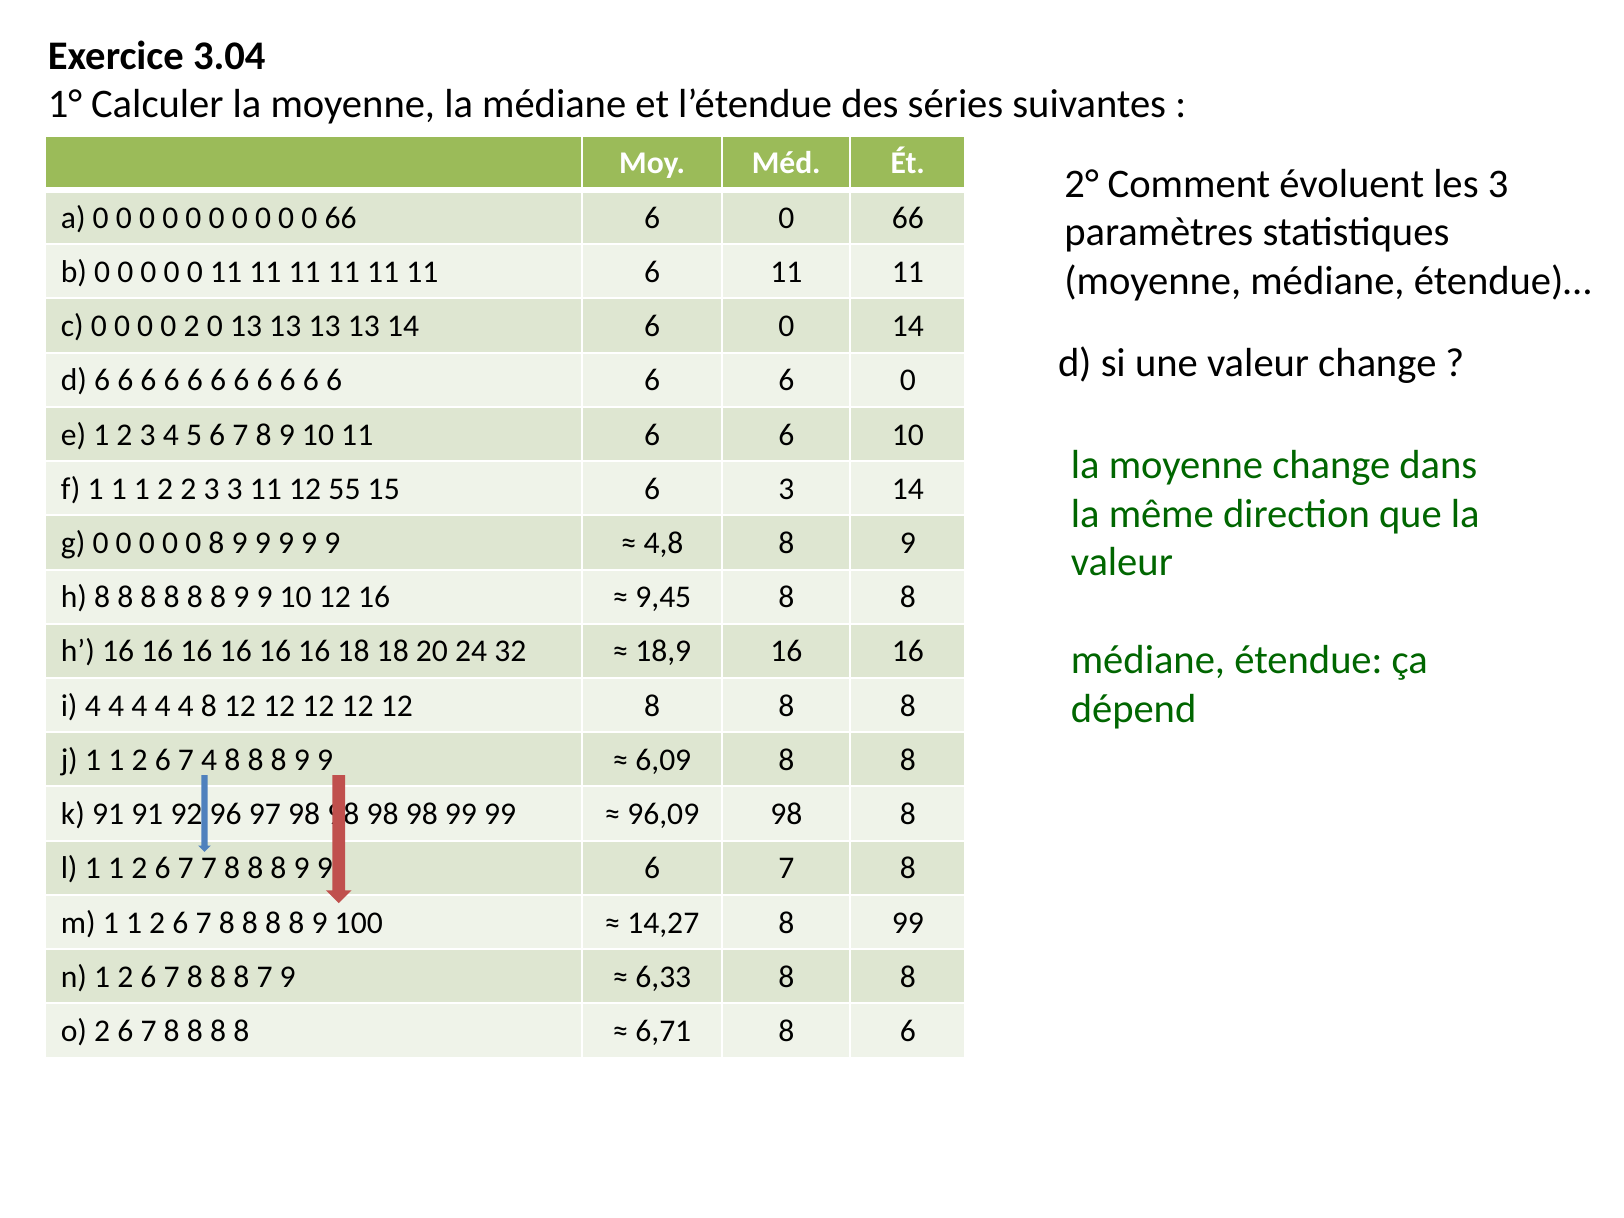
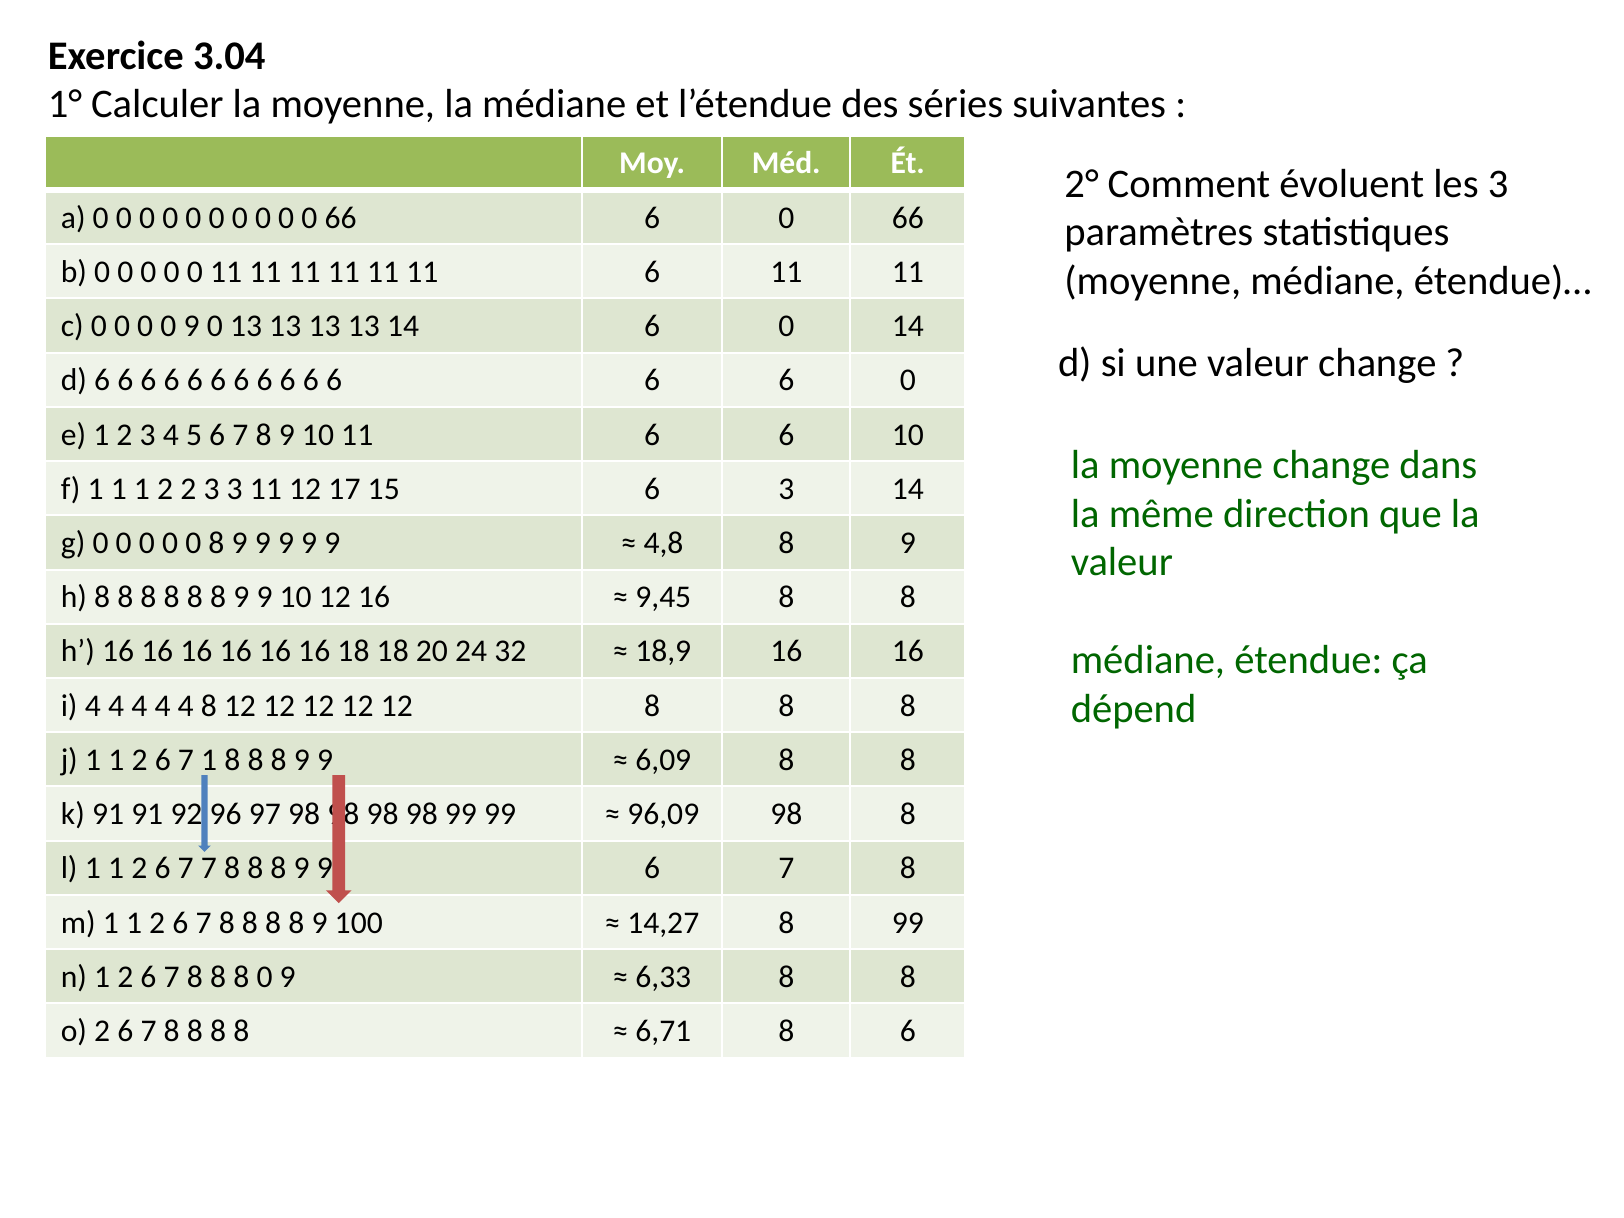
0 0 2: 2 -> 9
55: 55 -> 17
7 4: 4 -> 1
8 7: 7 -> 0
